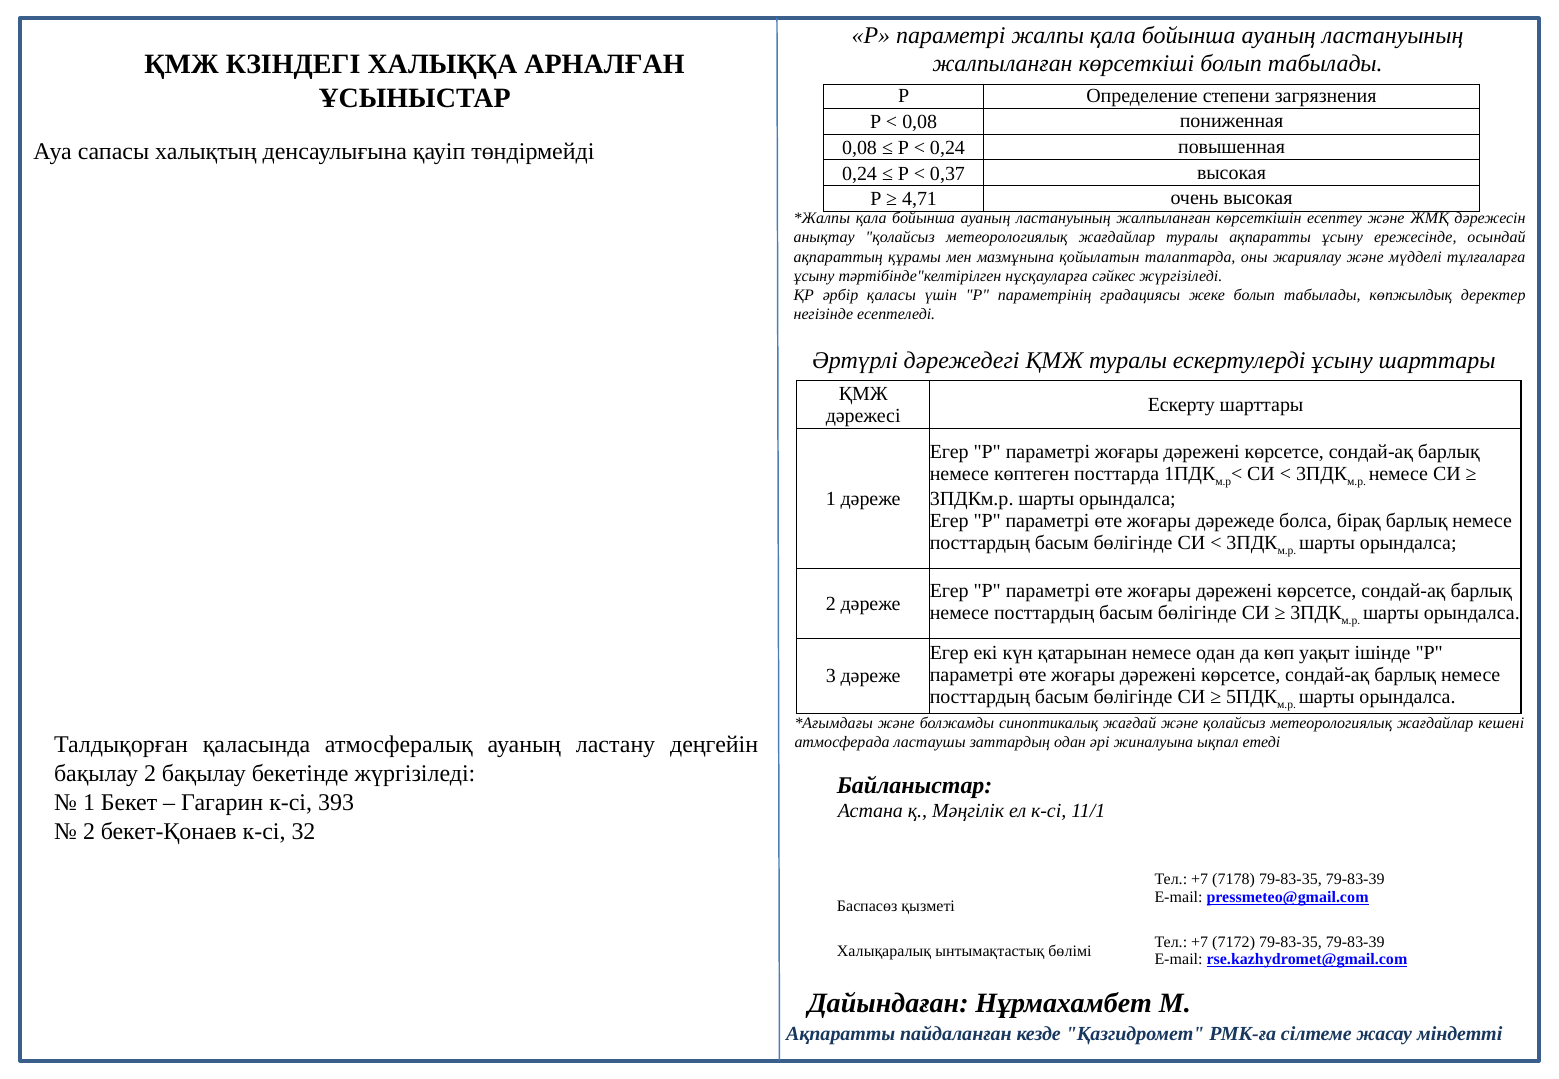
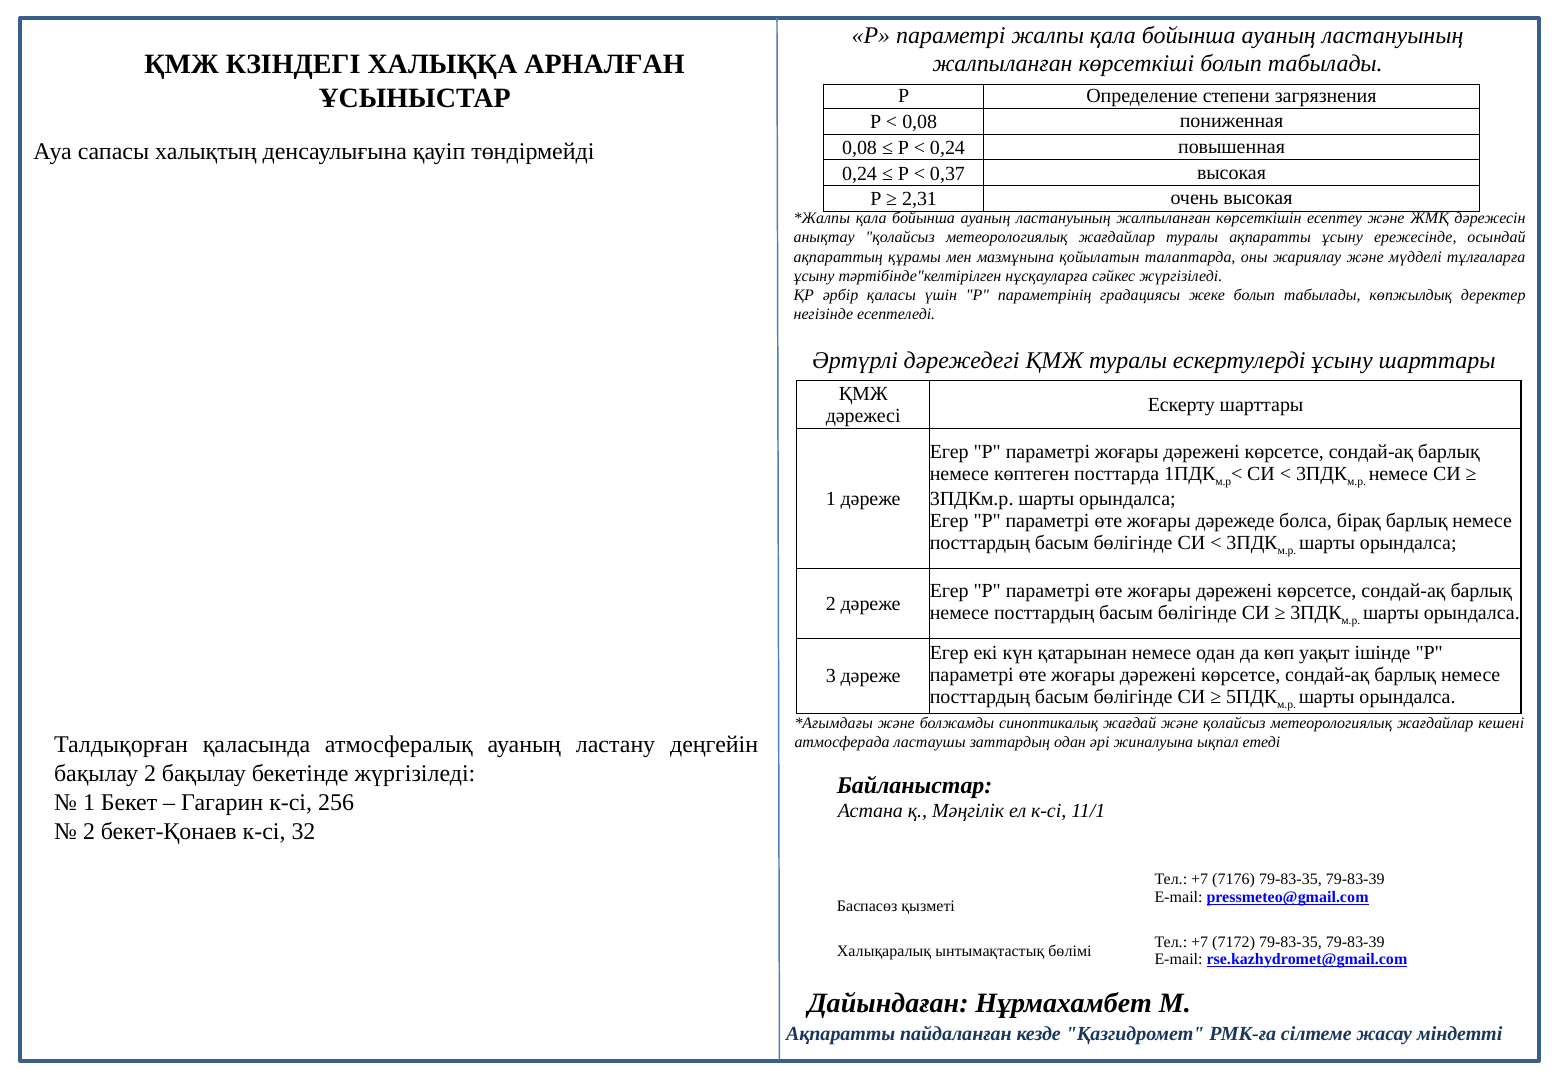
4,71: 4,71 -> 2,31
393: 393 -> 256
7178: 7178 -> 7176
